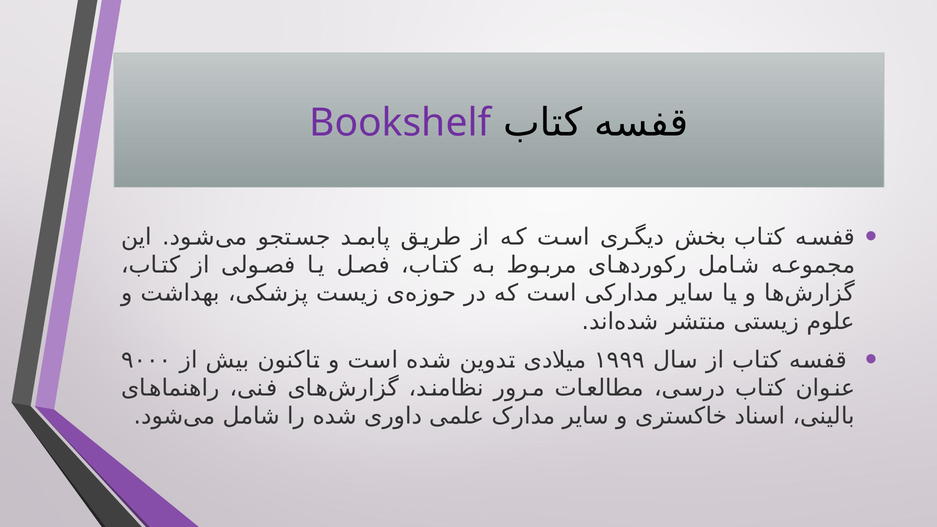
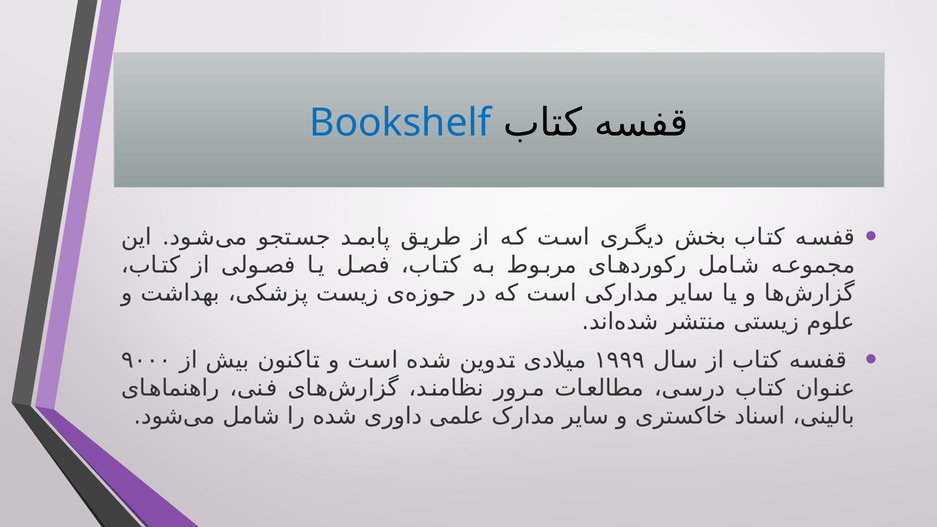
Bookshelf colour: purple -> blue
